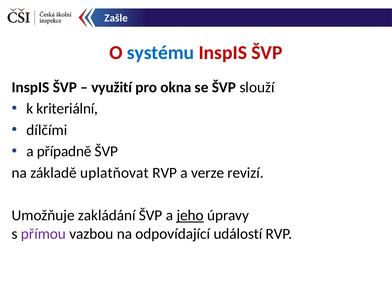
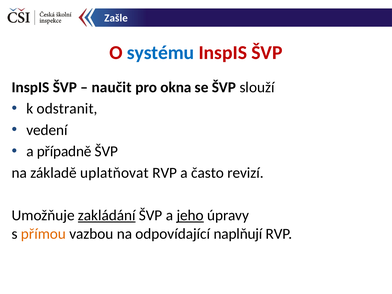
využití: využití -> naučit
kriteriální: kriteriální -> odstranit
dílčími: dílčími -> vedení
verze: verze -> často
zakládání underline: none -> present
přímou colour: purple -> orange
událostí: událostí -> naplňují
